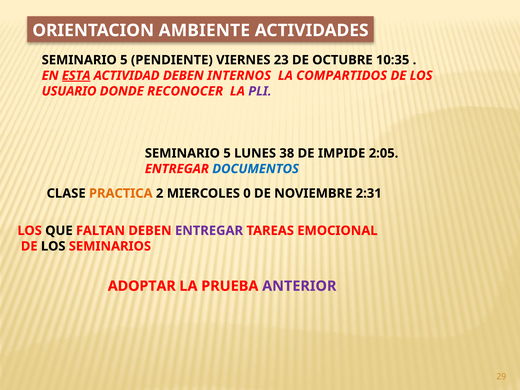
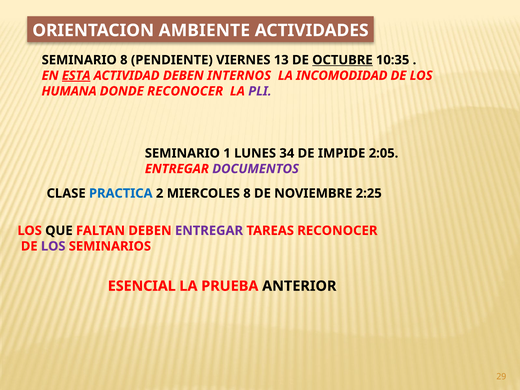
5 at (124, 60): 5 -> 8
23: 23 -> 13
OCTUBRE underline: none -> present
COMPARTIDOS: COMPARTIDOS -> INCOMODIDAD
USUARIO: USUARIO -> HUMANA
5 at (227, 153): 5 -> 1
38: 38 -> 34
DOCUMENTOS colour: blue -> purple
PRACTICA colour: orange -> blue
MIERCOLES 0: 0 -> 8
2:31: 2:31 -> 2:25
TAREAS EMOCIONAL: EMOCIONAL -> RECONOCER
LOS at (53, 246) colour: black -> purple
ADOPTAR: ADOPTAR -> ESENCIAL
ANTERIOR colour: purple -> black
